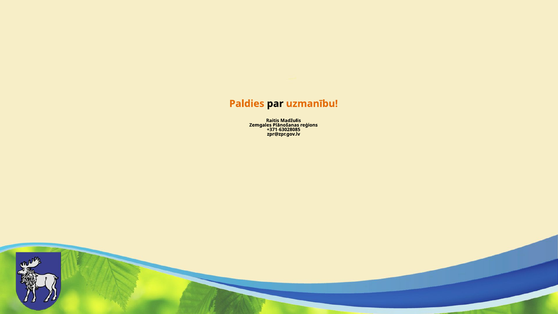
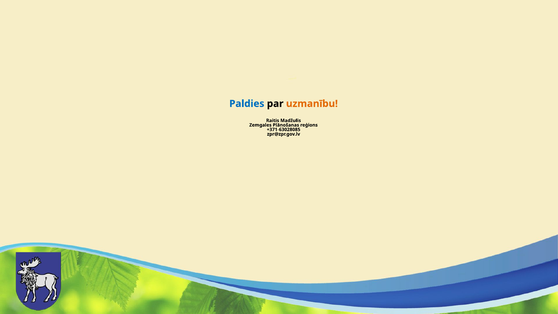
Paldies colour: orange -> blue
